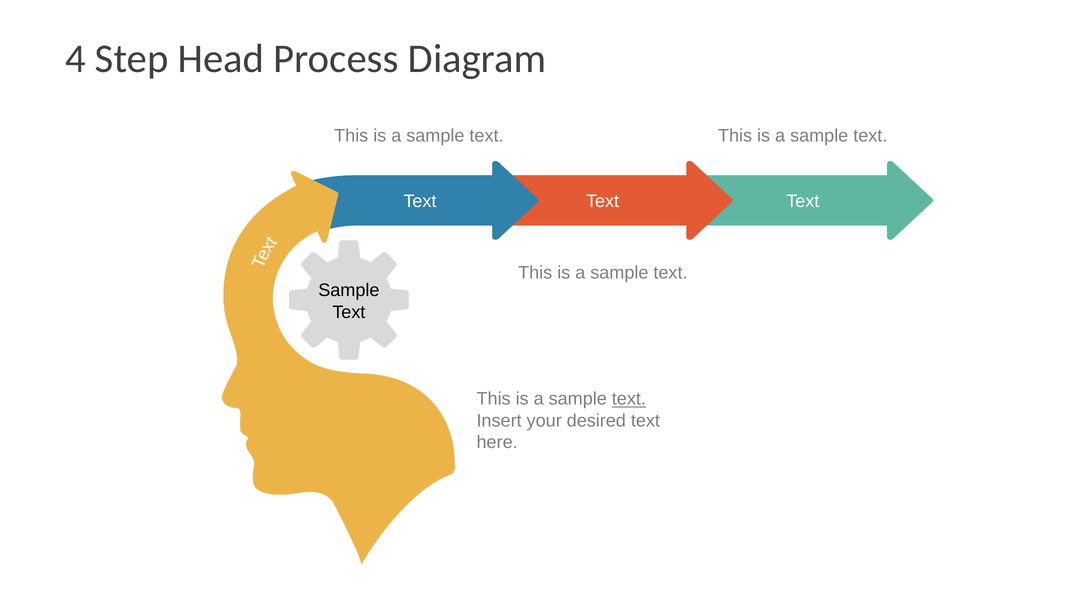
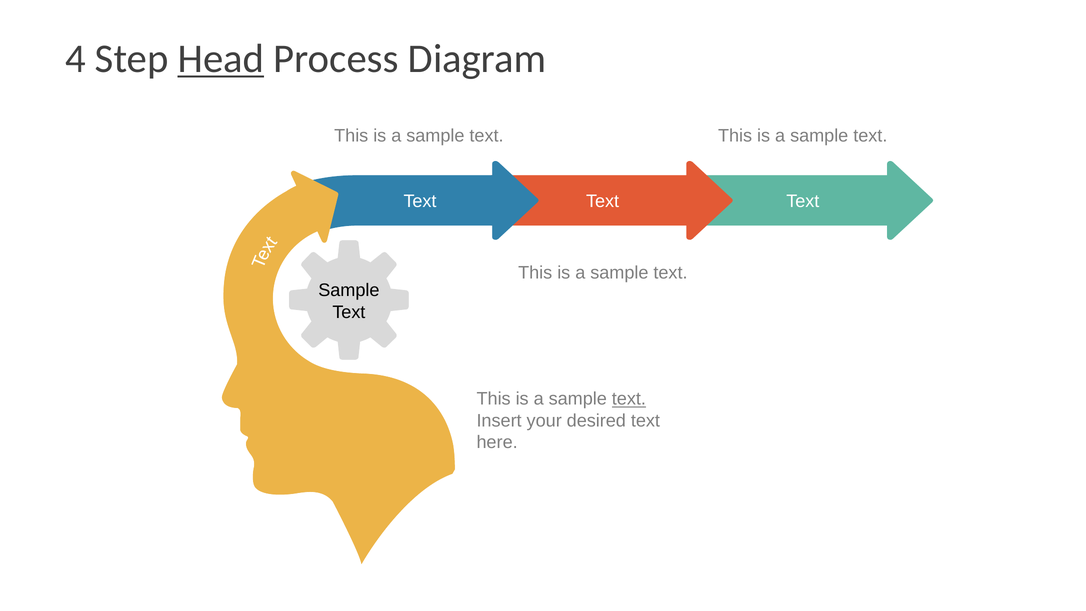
Head underline: none -> present
